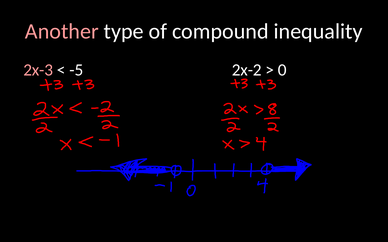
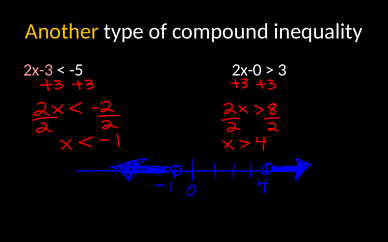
Another colour: pink -> yellow
2x-2: 2x-2 -> 2x-0
0: 0 -> 3
